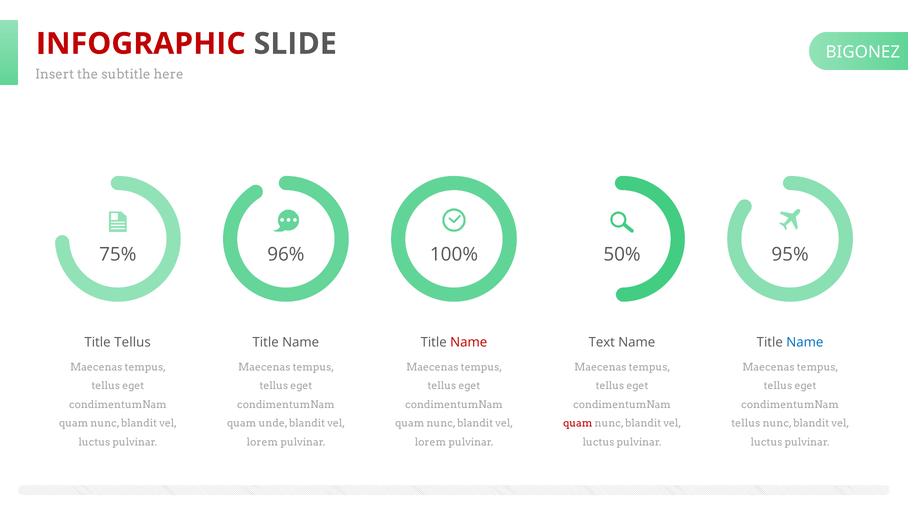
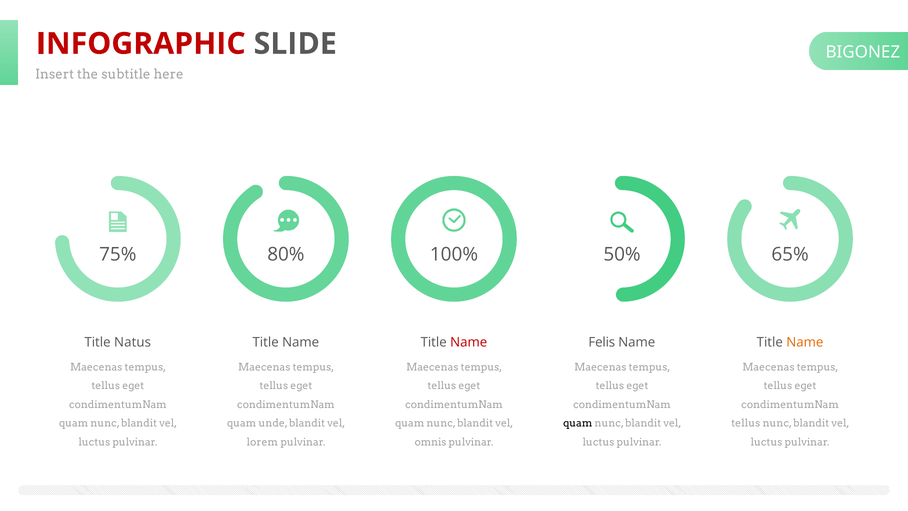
96%: 96% -> 80%
95%: 95% -> 65%
Title Tellus: Tellus -> Natus
Text: Text -> Felis
Name at (805, 342) colour: blue -> orange
quam at (578, 423) colour: red -> black
lorem at (430, 442): lorem -> omnis
